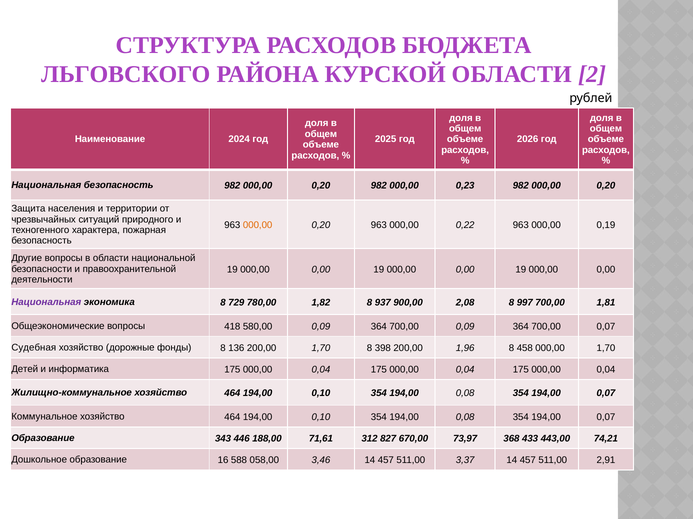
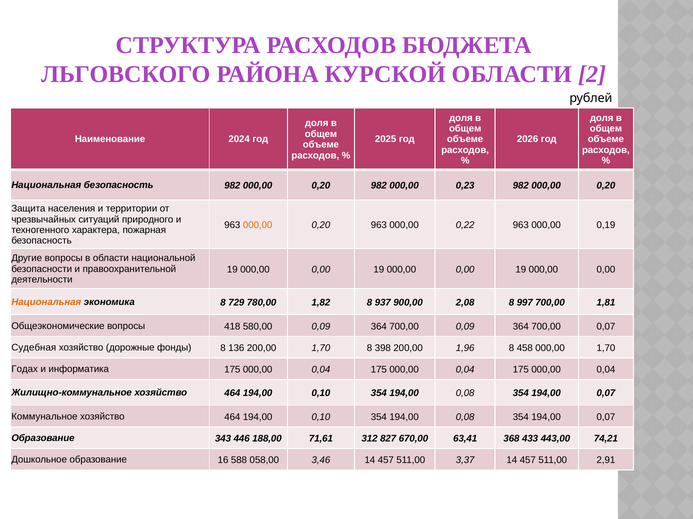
Национальная at (46, 302) colour: purple -> orange
Детей: Детей -> Годах
73,97: 73,97 -> 63,41
